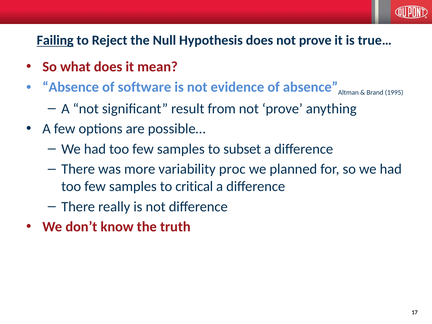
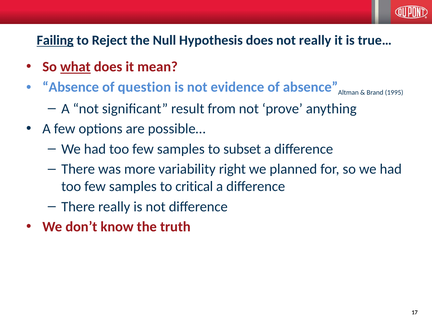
does not prove: prove -> really
what underline: none -> present
software: software -> question
proc: proc -> right
